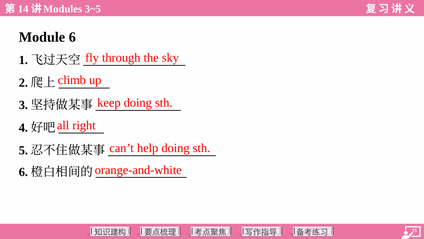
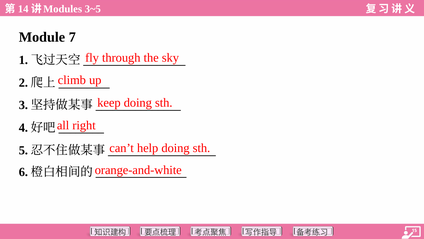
6: 6 -> 7
